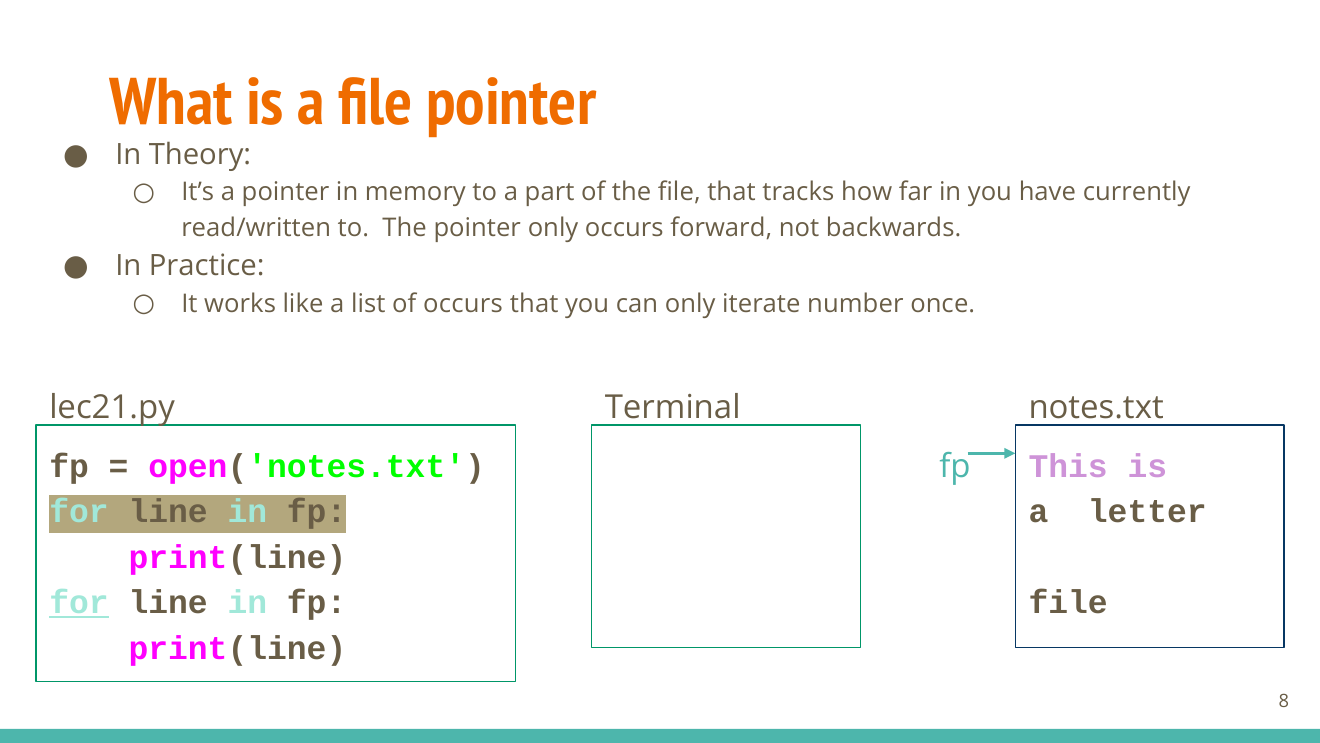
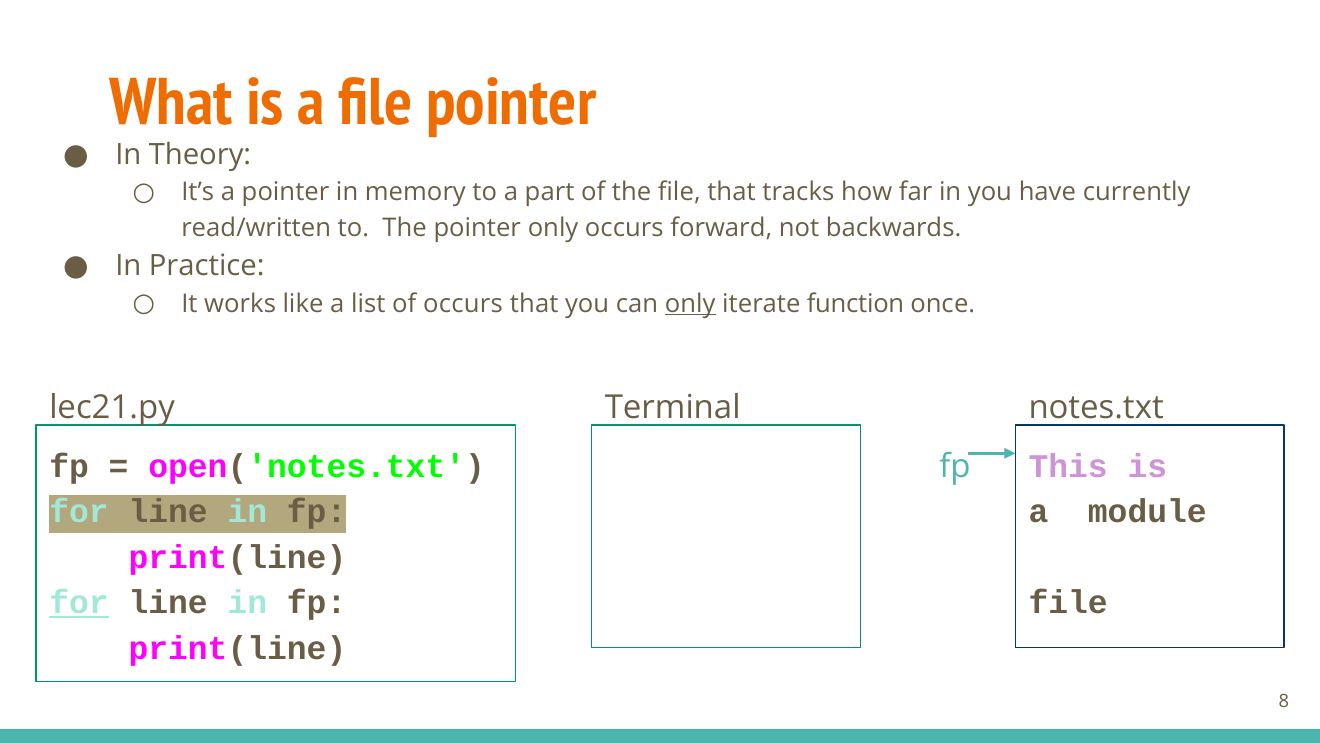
only at (690, 303) underline: none -> present
number: number -> function
letter: letter -> module
